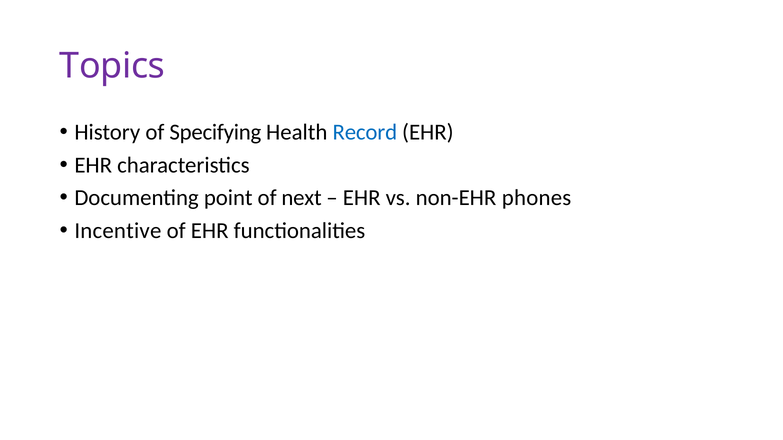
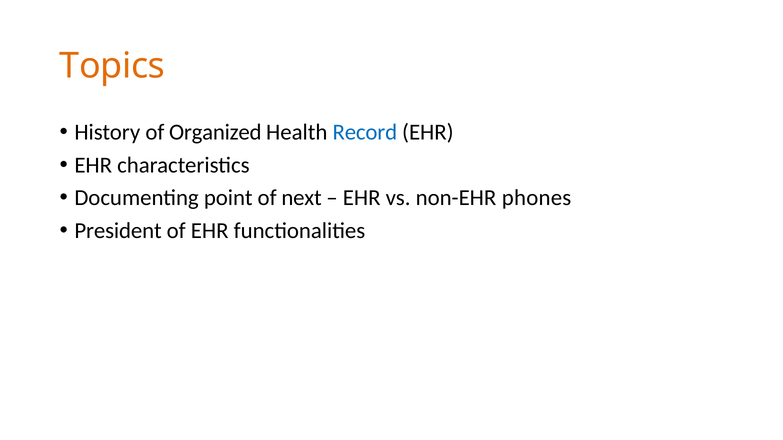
Topics colour: purple -> orange
Specifying: Specifying -> Organized
Incentive: Incentive -> President
